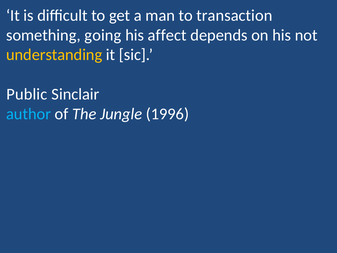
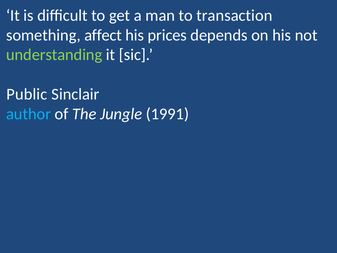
going: going -> affect
affect: affect -> prices
understanding colour: yellow -> light green
1996: 1996 -> 1991
